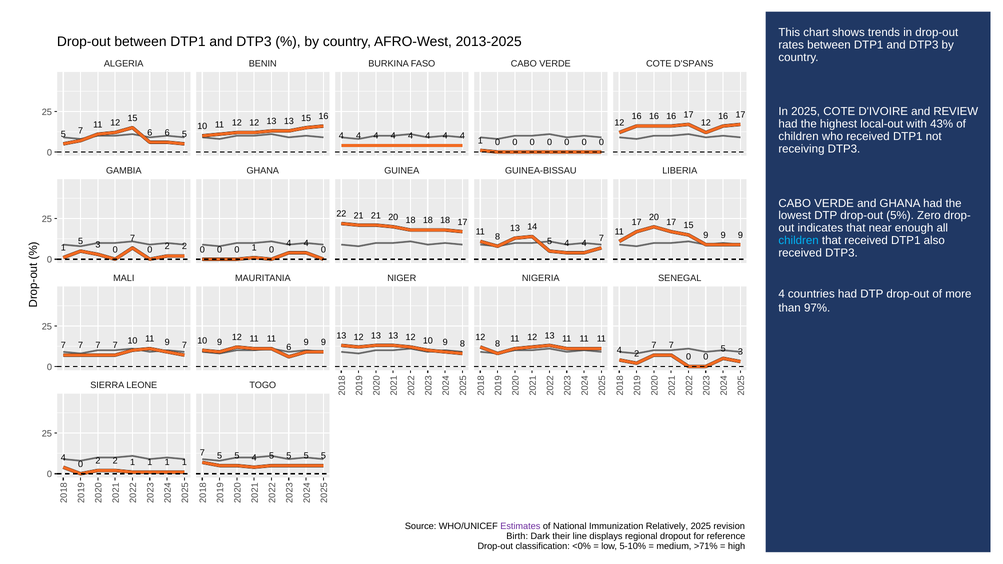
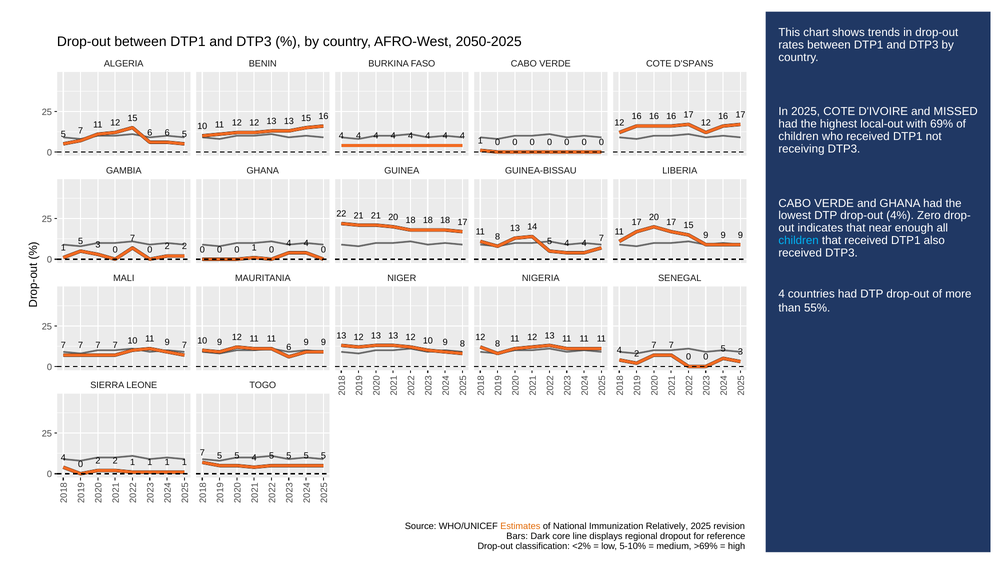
2013-2025: 2013-2025 -> 2050-2025
REVIEW: REVIEW -> MISSED
43%: 43% -> 69%
5%: 5% -> 4%
97%: 97% -> 55%
Estimates colour: purple -> orange
Birth: Birth -> Bars
their: their -> core
<0%: <0% -> <2%
>71%: >71% -> >69%
